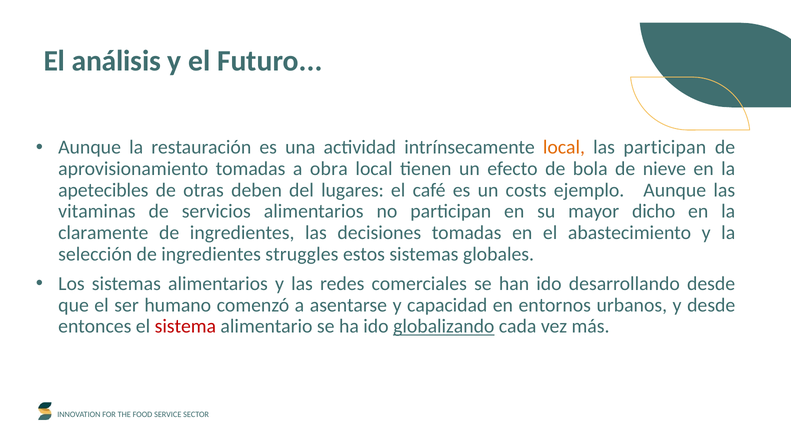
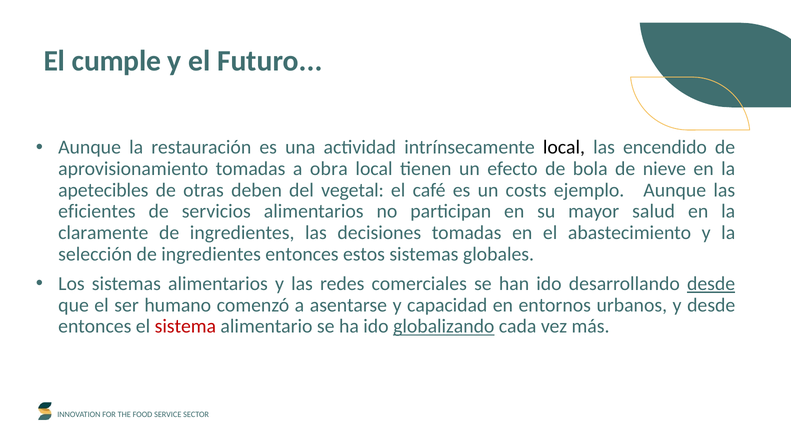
análisis: análisis -> cumple
local at (564, 147) colour: orange -> black
las participan: participan -> encendido
lugares: lugares -> vegetal
vitaminas: vitaminas -> eficientes
dicho: dicho -> salud
ingredientes struggles: struggles -> entonces
desde at (711, 284) underline: none -> present
